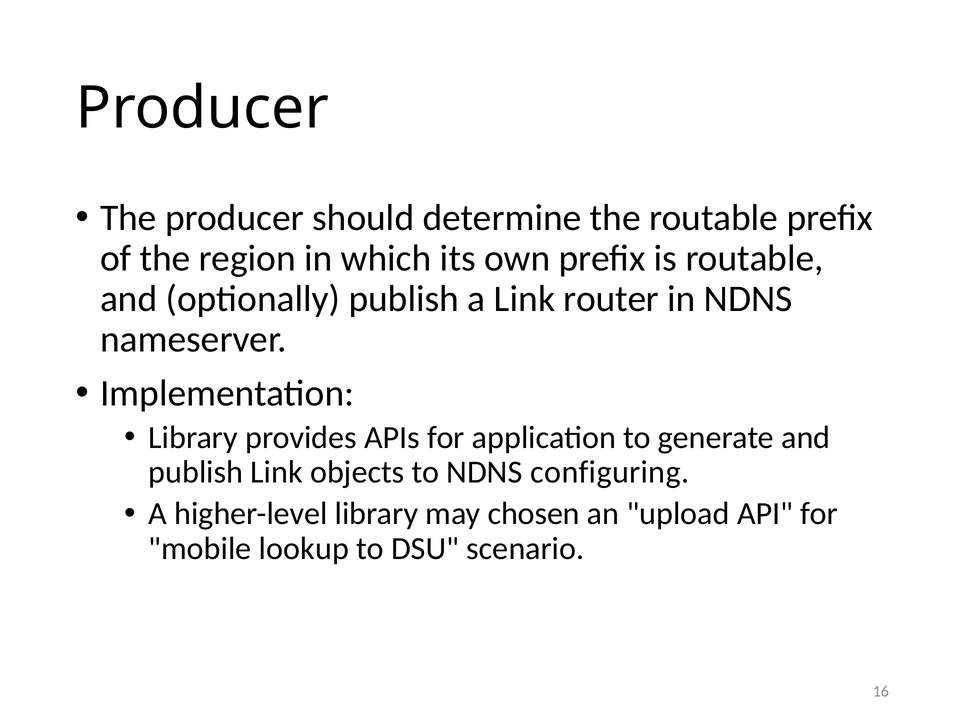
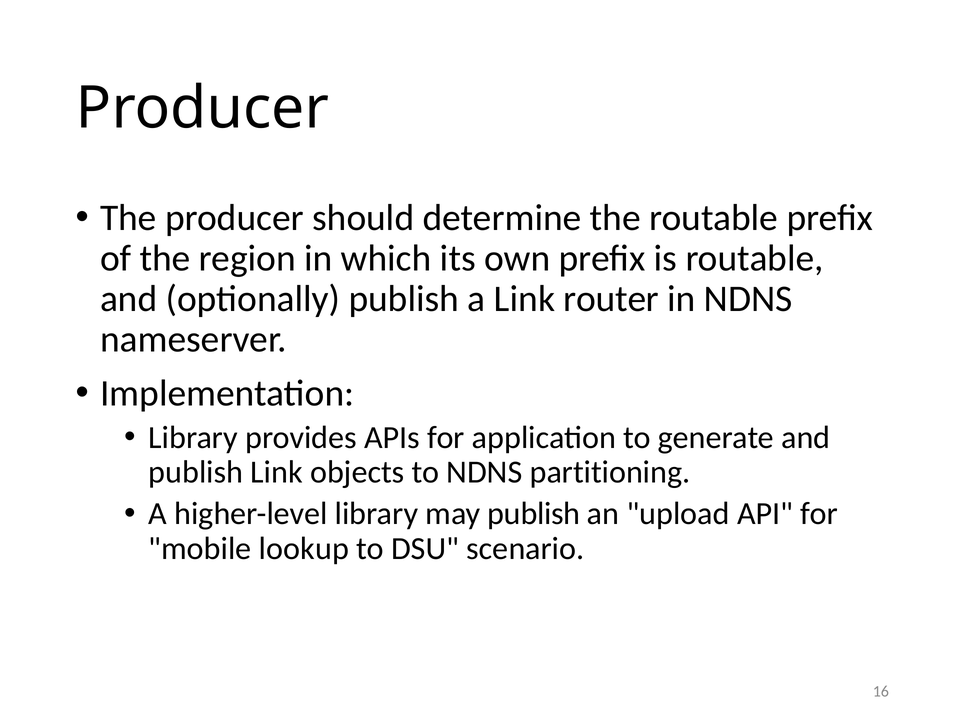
configuring: configuring -> partitioning
may chosen: chosen -> publish
